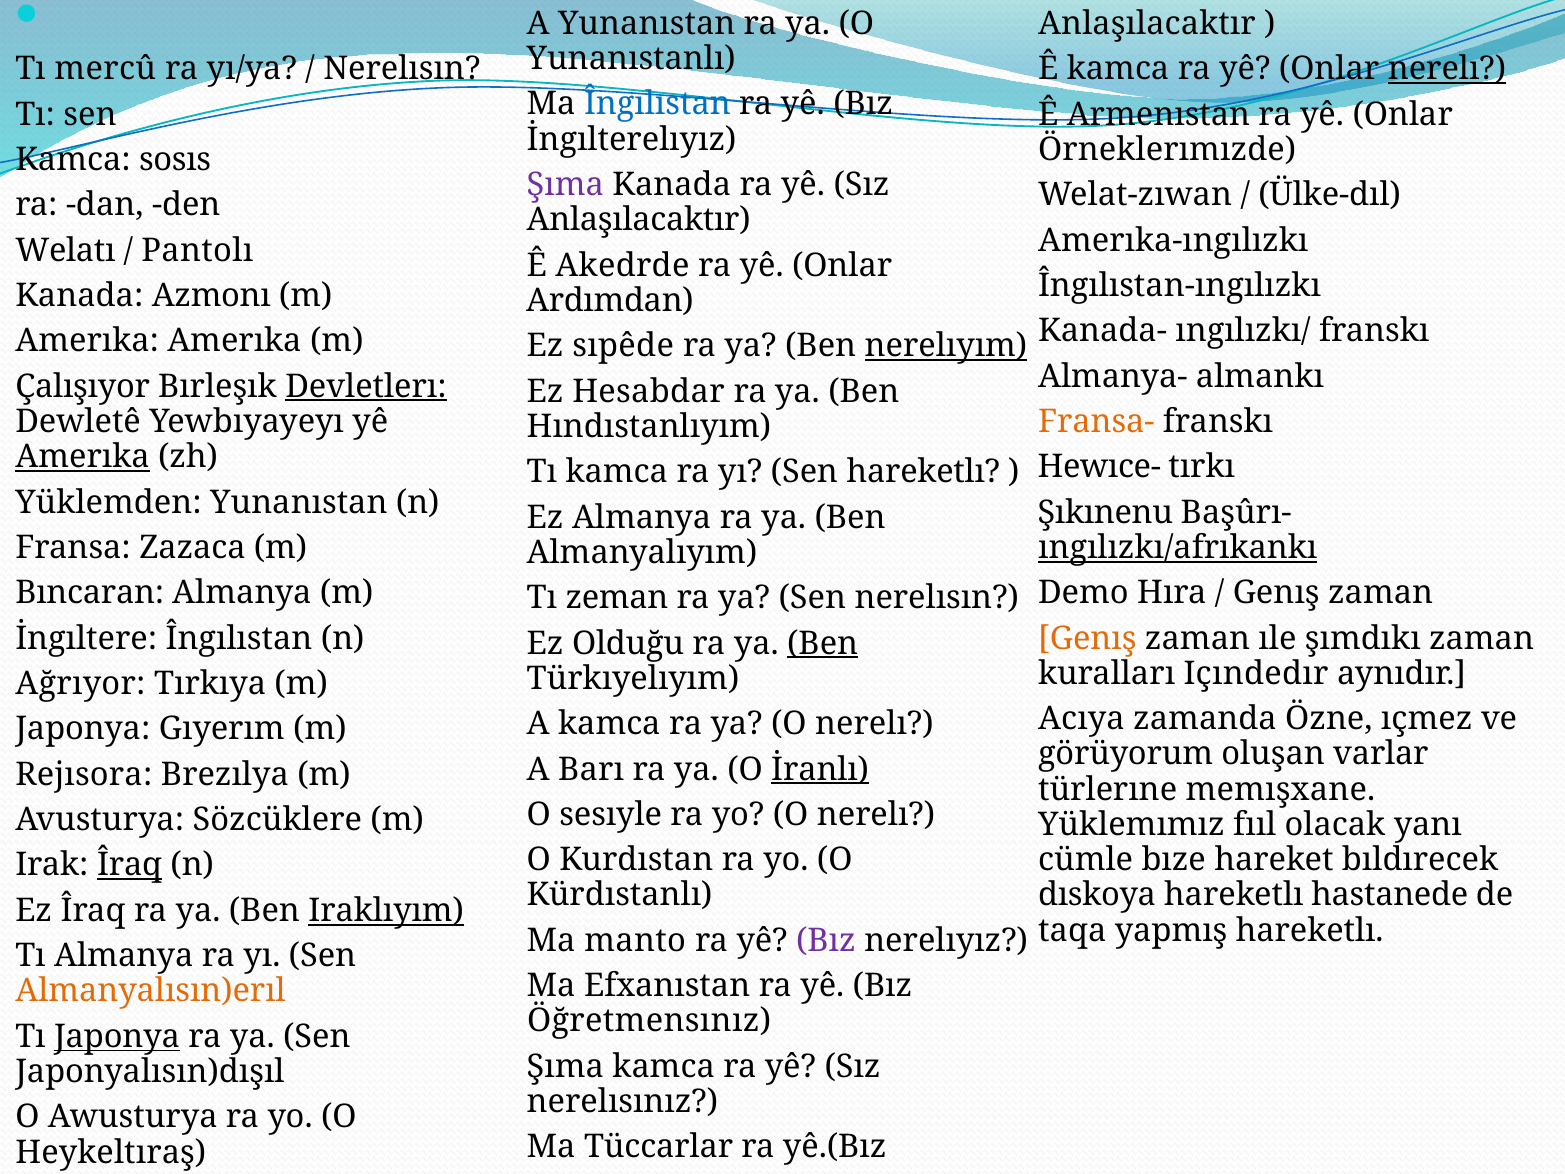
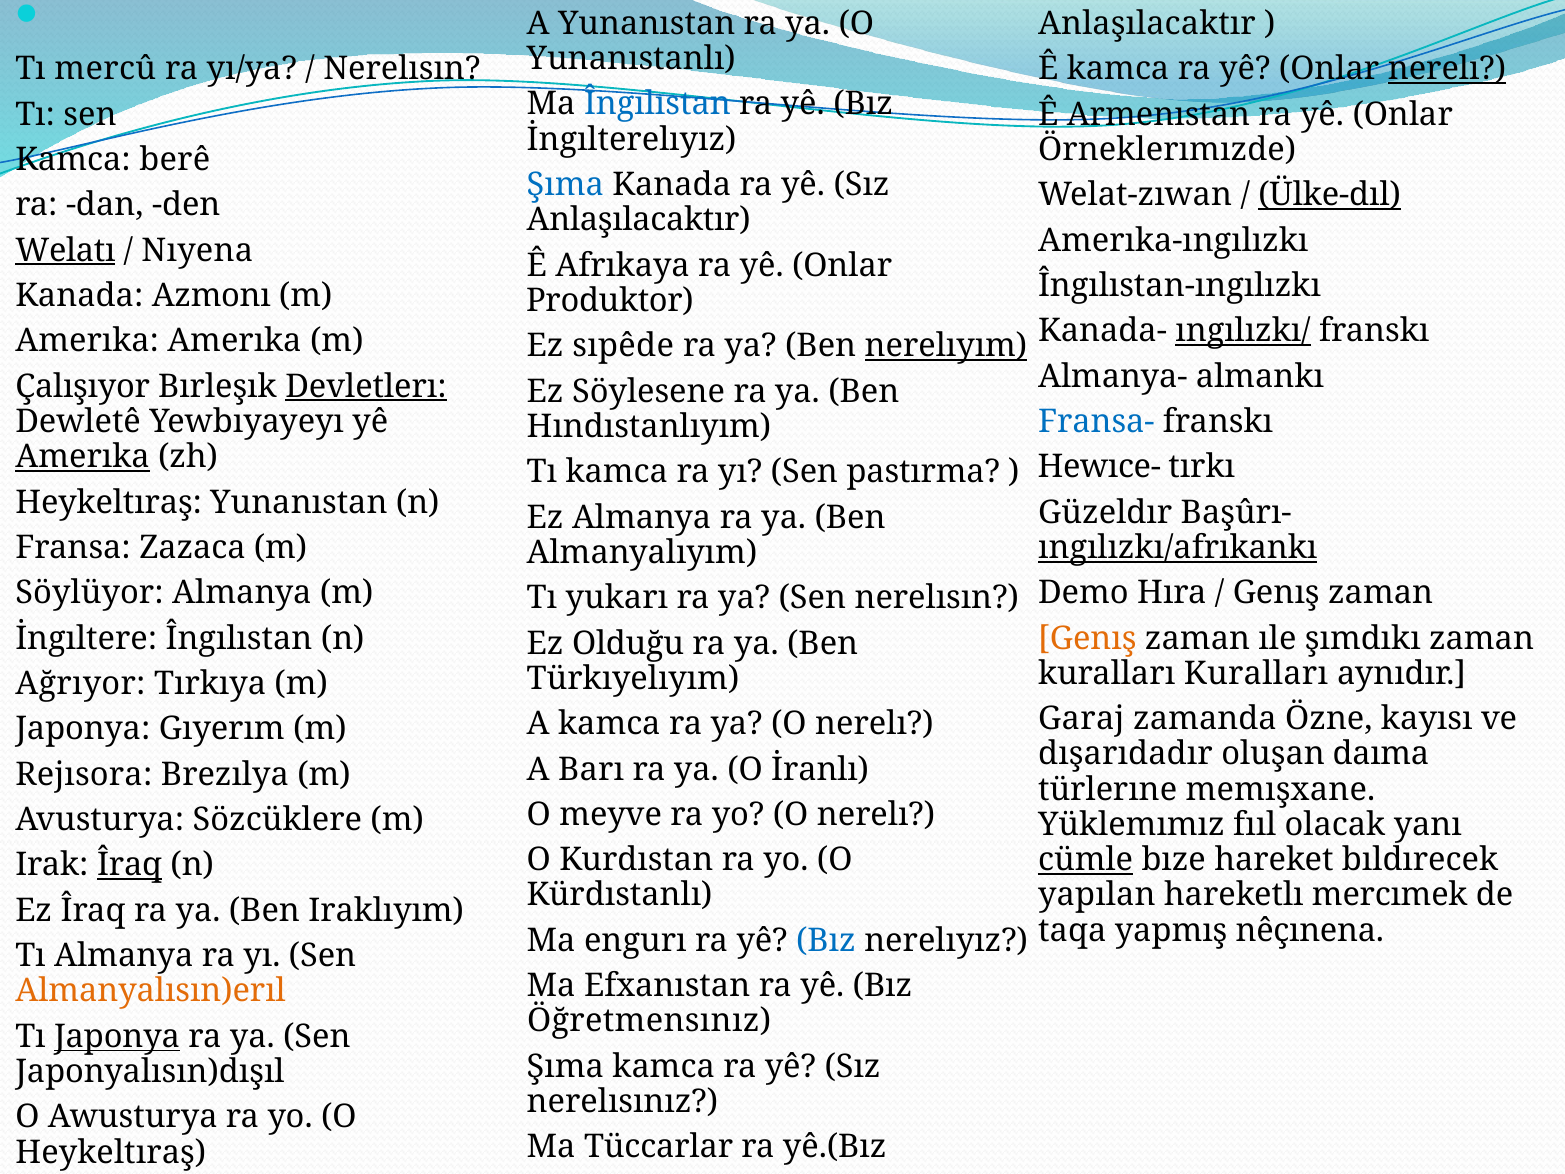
sosıs: sosıs -> berê
Şıma at (565, 185) colour: purple -> blue
Ülke-dıl underline: none -> present
Welatı underline: none -> present
Pantolı: Pantolı -> Nıyena
Akedrde: Akedrde -> Afrıkaya
Ardımdan: Ardımdan -> Produktor
ıngılızkı/ underline: none -> present
Hesabdar: Hesabdar -> Söylesene
Fransa- colour: orange -> blue
Sen hareketlı: hareketlı -> pastırma
Yüklemden at (109, 502): Yüklemden -> Heykeltıraş
Şıkınenu: Şıkınenu -> Güzeldır
Bıncaran: Bıncaran -> Söylüyor
zeman: zeman -> yukarı
Ben at (823, 643) underline: present -> none
kuralları Içındedır: Içındedır -> Kuralları
Acıya: Acıya -> Garaj
ıçmez: ıçmez -> kayısı
görüyorum: görüyorum -> dışarıdadır
varlar: varlar -> daıma
İranlı underline: present -> none
sesıyle: sesıyle -> meyve
cümle underline: none -> present
dıskoya: dıskoya -> yapılan
hastanede: hastanede -> mercımek
Iraklıyım underline: present -> none
yapmış hareketlı: hareketlı -> nêçınena
manto: manto -> engurı
Bız at (826, 940) colour: purple -> blue
